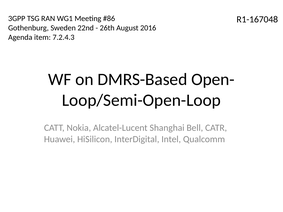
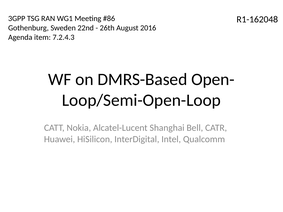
R1-167048: R1-167048 -> R1-162048
